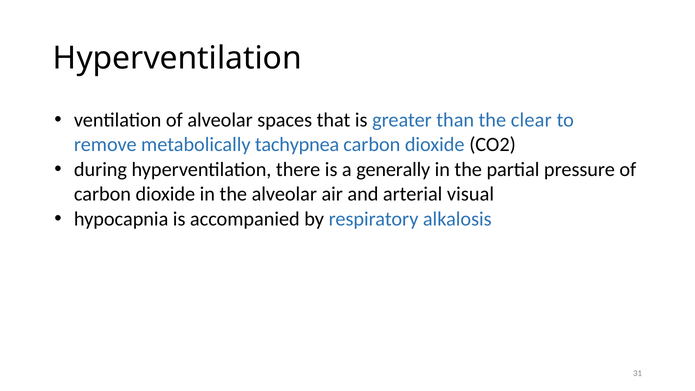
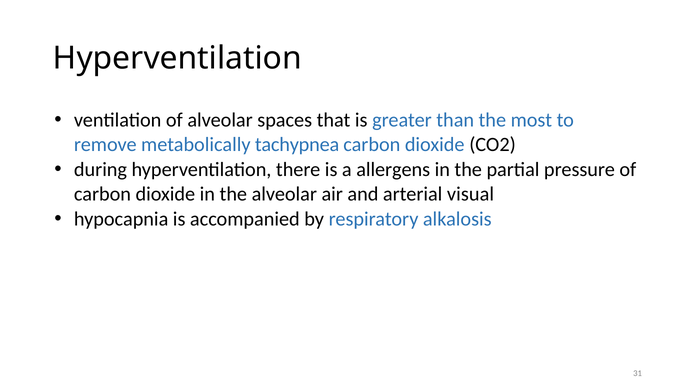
clear: clear -> most
generally: generally -> allergens
